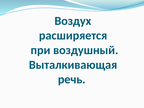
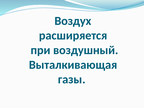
речь: речь -> газы
